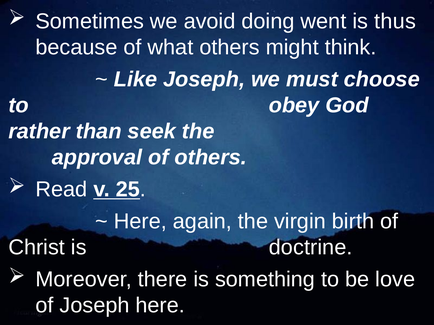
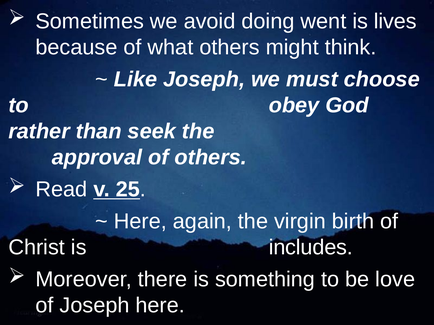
thus: thus -> lives
doctrine: doctrine -> includes
